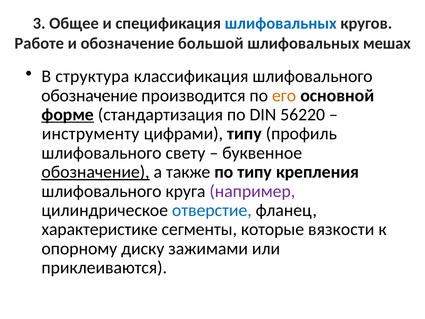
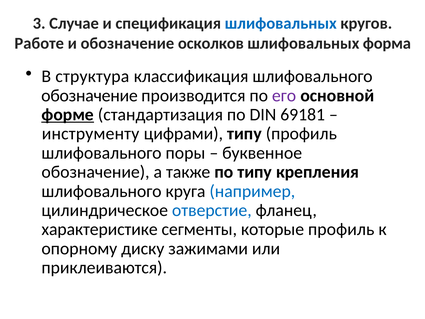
Общее: Общее -> Случае
большой: большой -> осколков
мешах: мешах -> форма
его colour: orange -> purple
56220: 56220 -> 69181
свету: свету -> поры
обозначение at (95, 172) underline: present -> none
например colour: purple -> blue
которые вязкости: вязкости -> профиль
